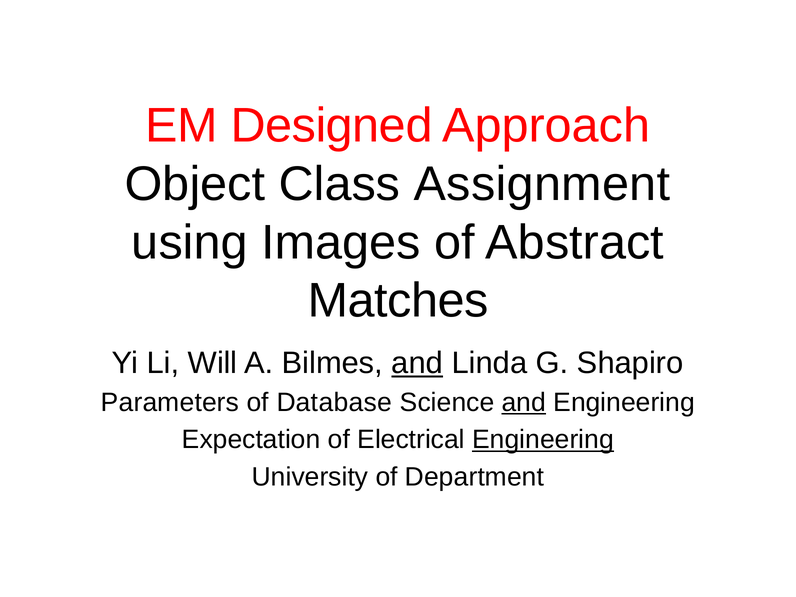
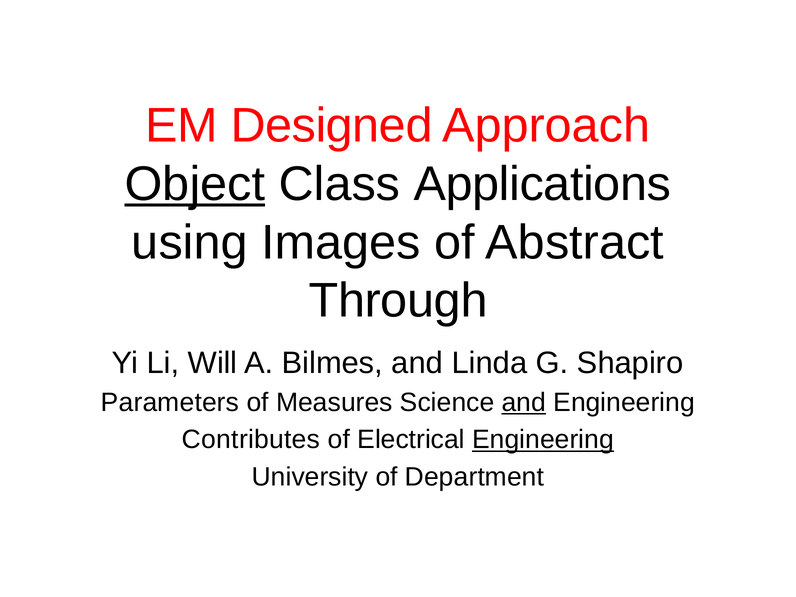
Object underline: none -> present
Assignment: Assignment -> Applications
Matches: Matches -> Through
and at (417, 363) underline: present -> none
Database: Database -> Measures
Expectation: Expectation -> Contributes
